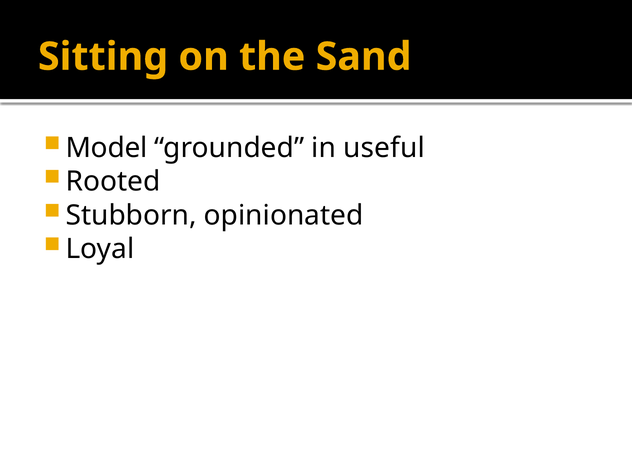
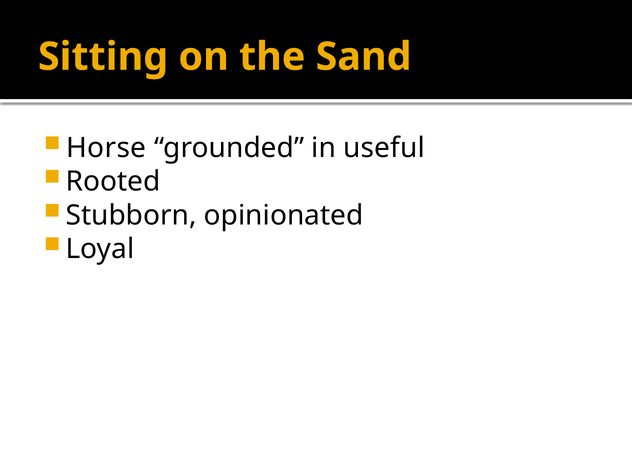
Model: Model -> Horse
